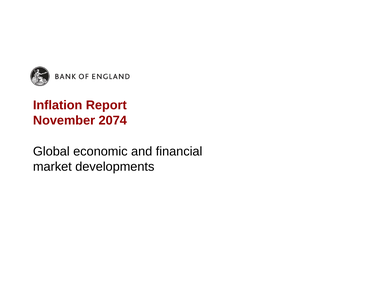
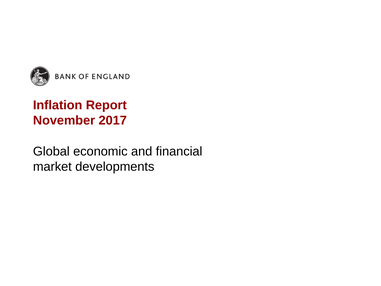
2074: 2074 -> 2017
